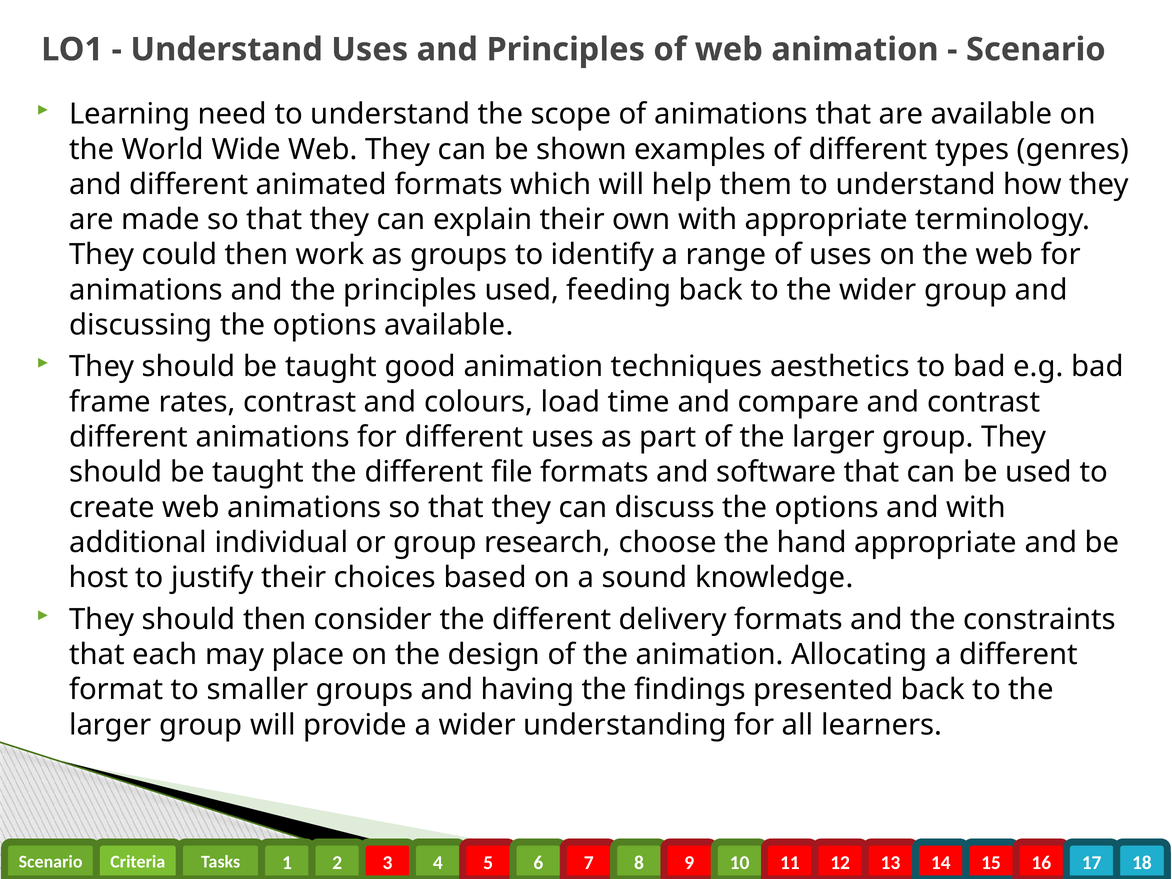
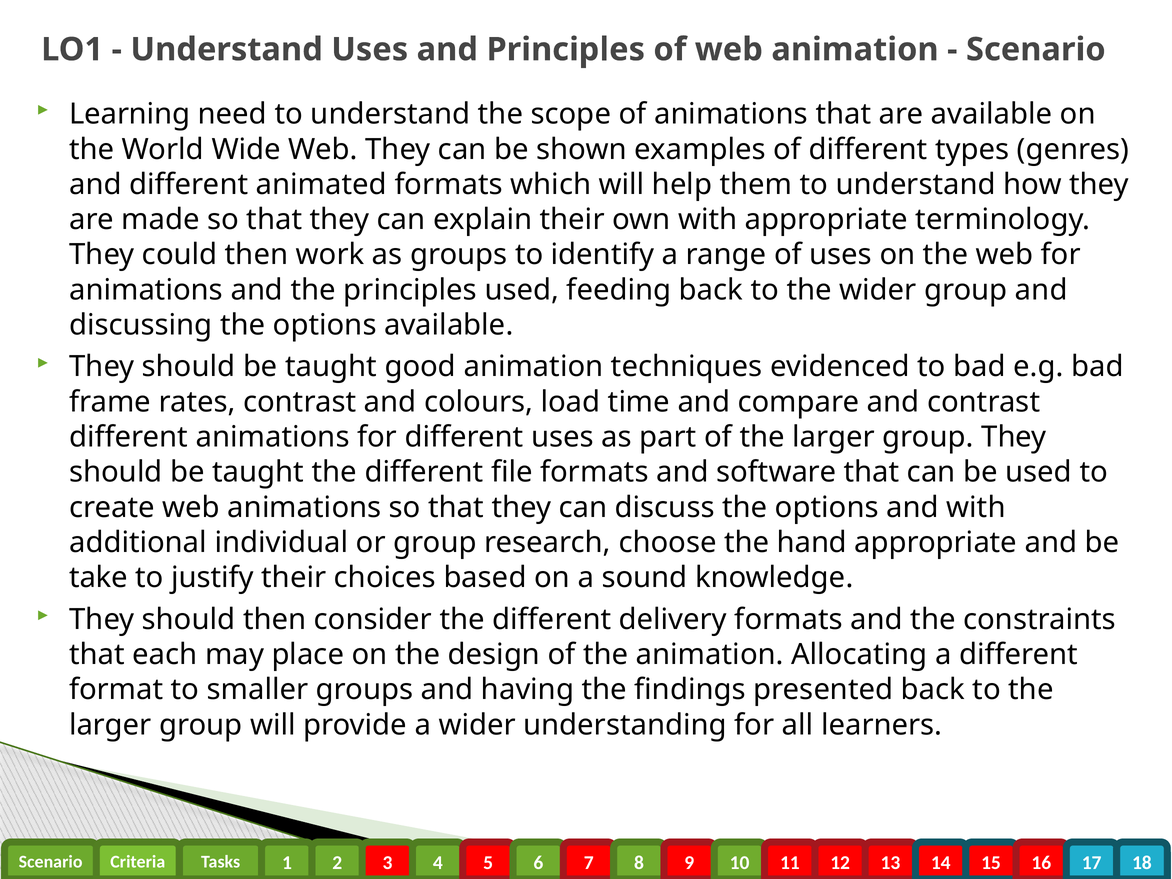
aesthetics: aesthetics -> evidenced
host: host -> take
